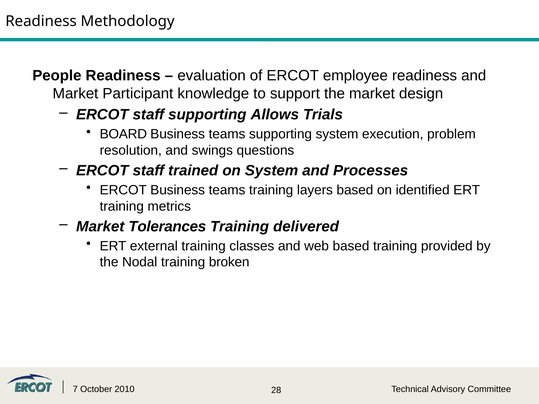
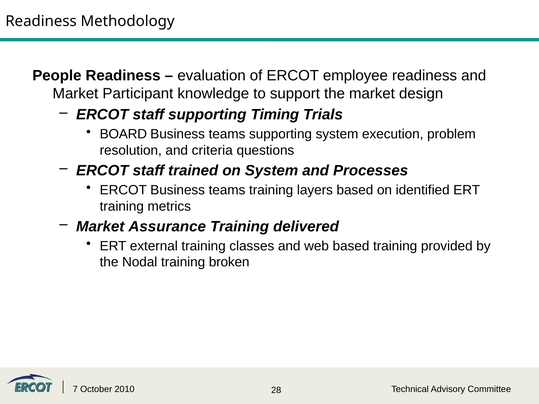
Allows: Allows -> Timing
swings: swings -> criteria
Tolerances: Tolerances -> Assurance
